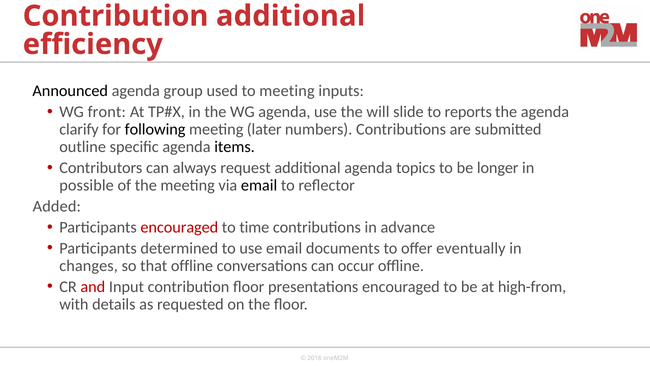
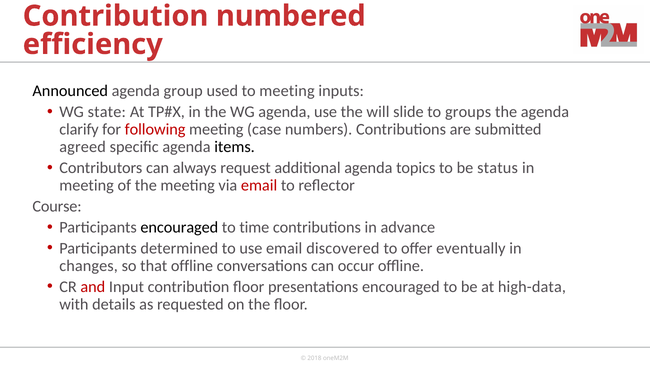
Contribution additional: additional -> numbered
front: front -> state
reports: reports -> groups
following colour: black -> red
later: later -> case
outline: outline -> agreed
longer: longer -> status
possible at (87, 185): possible -> meeting
email at (259, 185) colour: black -> red
Added: Added -> Course
encouraged at (179, 227) colour: red -> black
documents: documents -> discovered
high-from: high-from -> high-data
